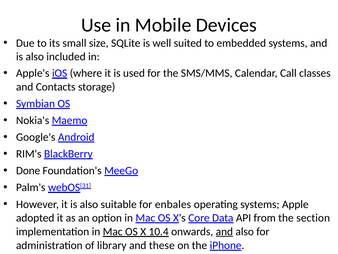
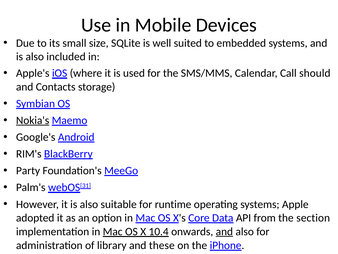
classes: classes -> should
Nokia's underline: none -> present
Done: Done -> Party
enbales: enbales -> runtime
